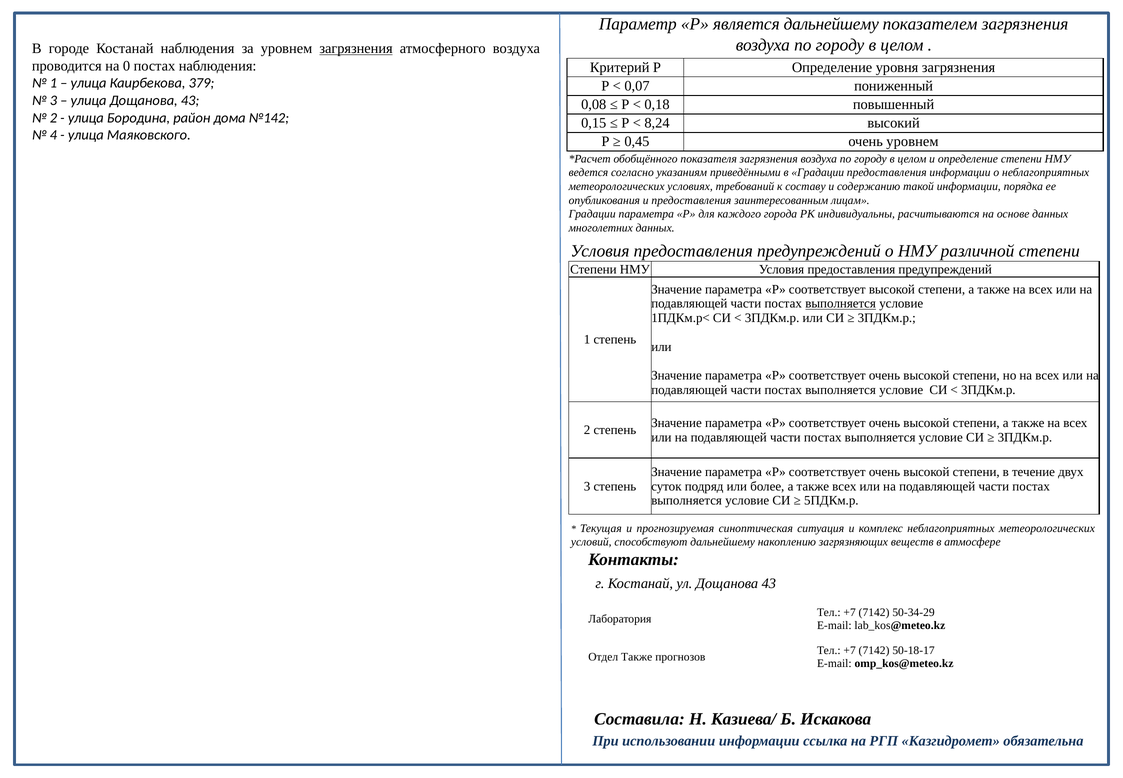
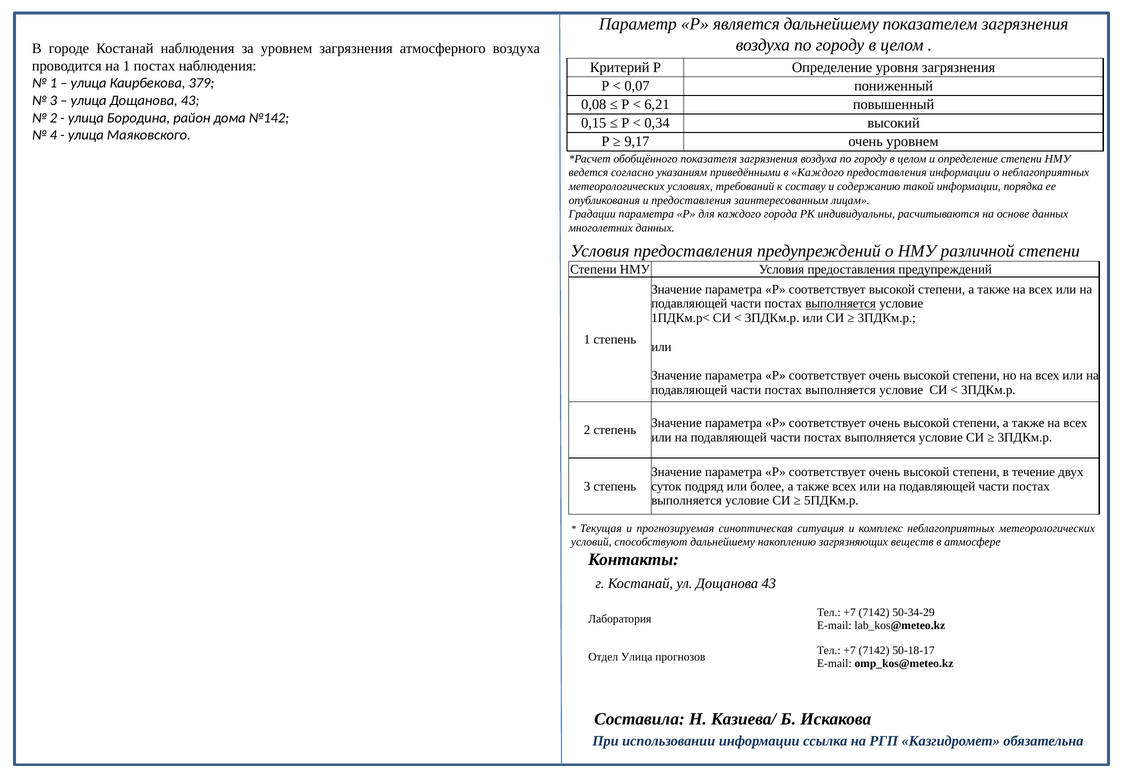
загрязнения at (356, 49) underline: present -> none
на 0: 0 -> 1
0,18: 0,18 -> 6,21
8,24: 8,24 -> 0,34
0,45: 0,45 -> 9,17
в Градации: Градации -> Каждого
Отдел Также: Также -> Улица
